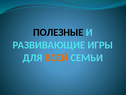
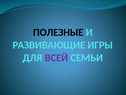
ВСЕЙ colour: orange -> purple
